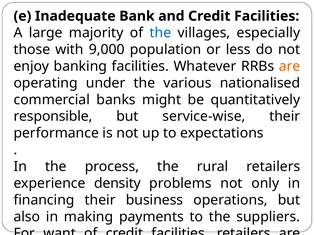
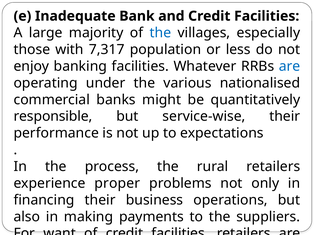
9,000: 9,000 -> 7,317
are at (290, 66) colour: orange -> blue
density: density -> proper
